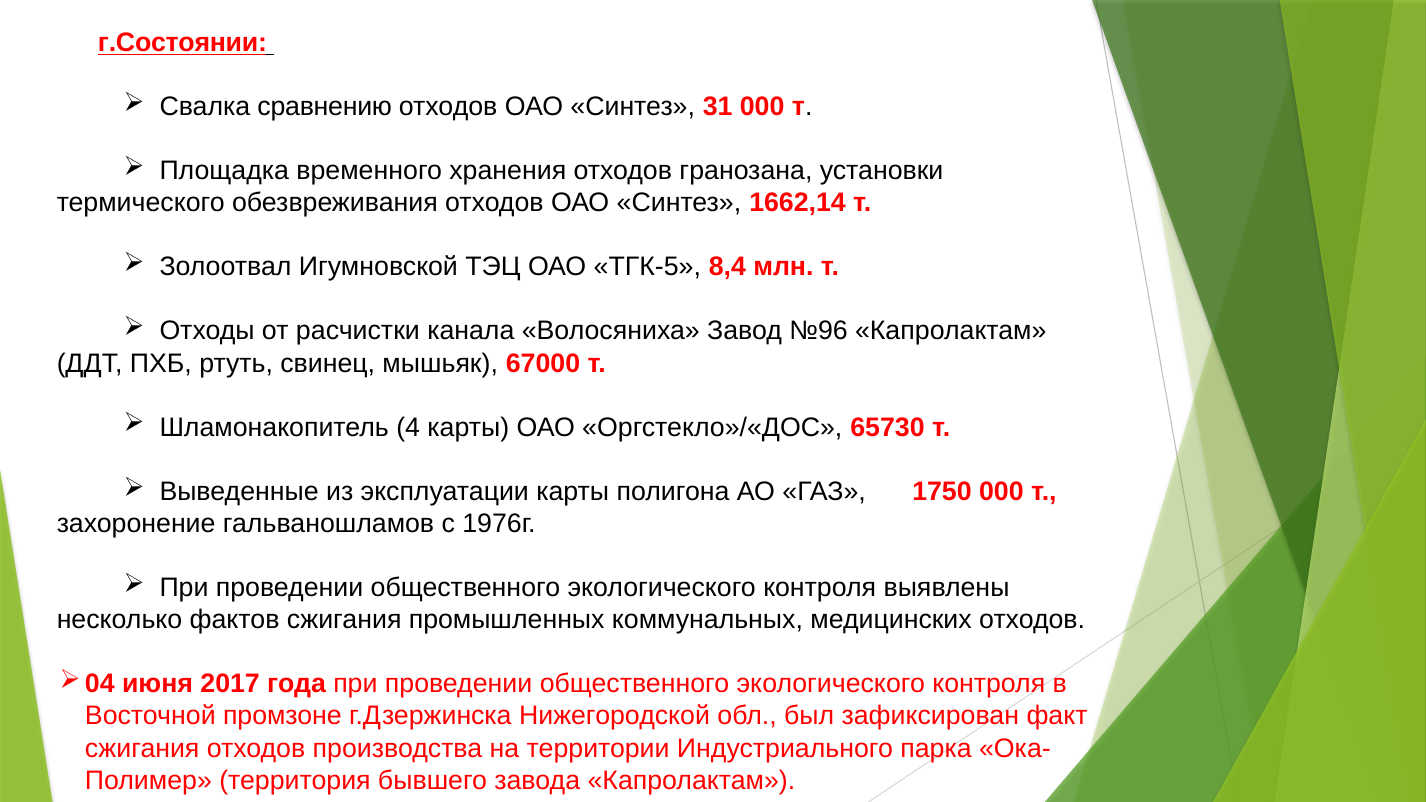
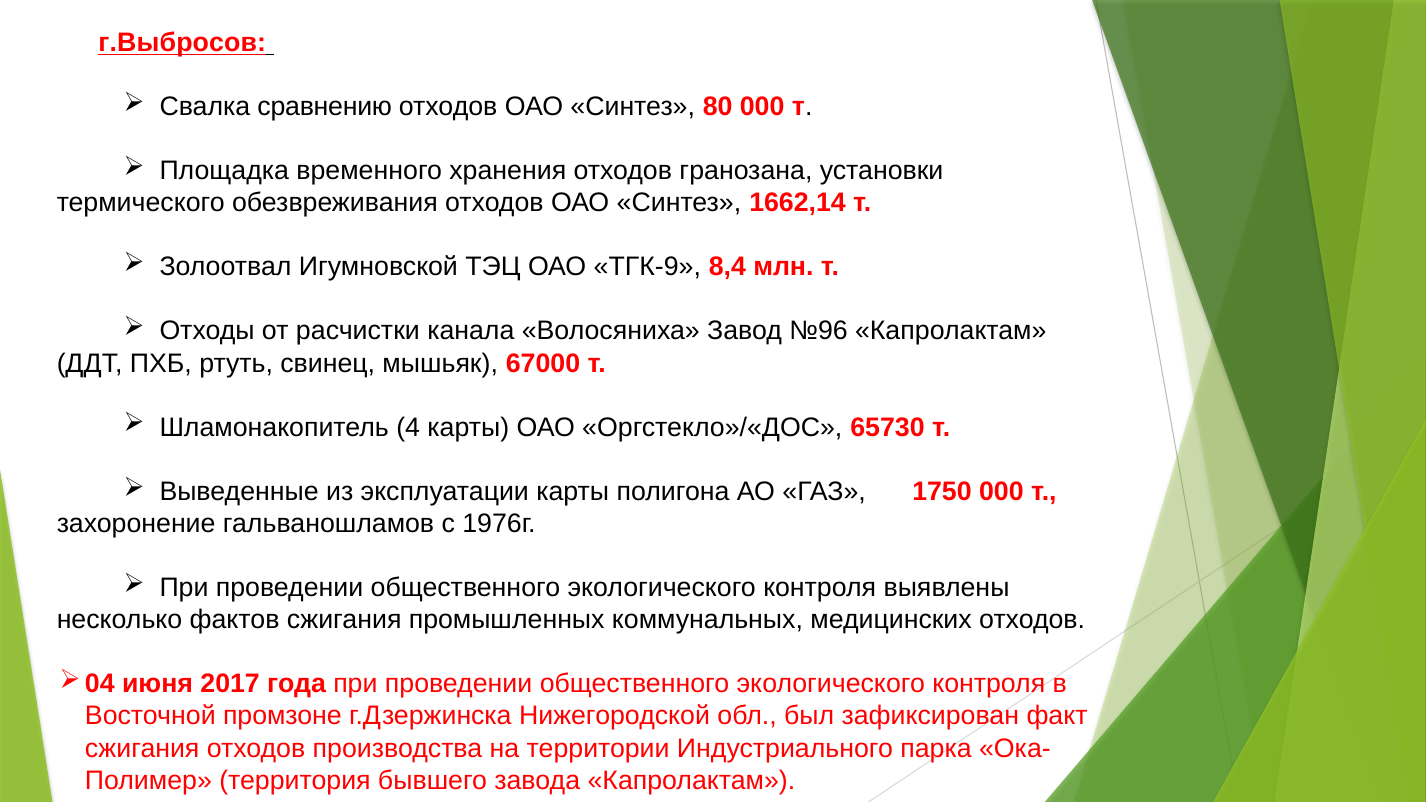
г.Состоянии: г.Состоянии -> г.Выбросов
31: 31 -> 80
ТГК-5: ТГК-5 -> ТГК-9
